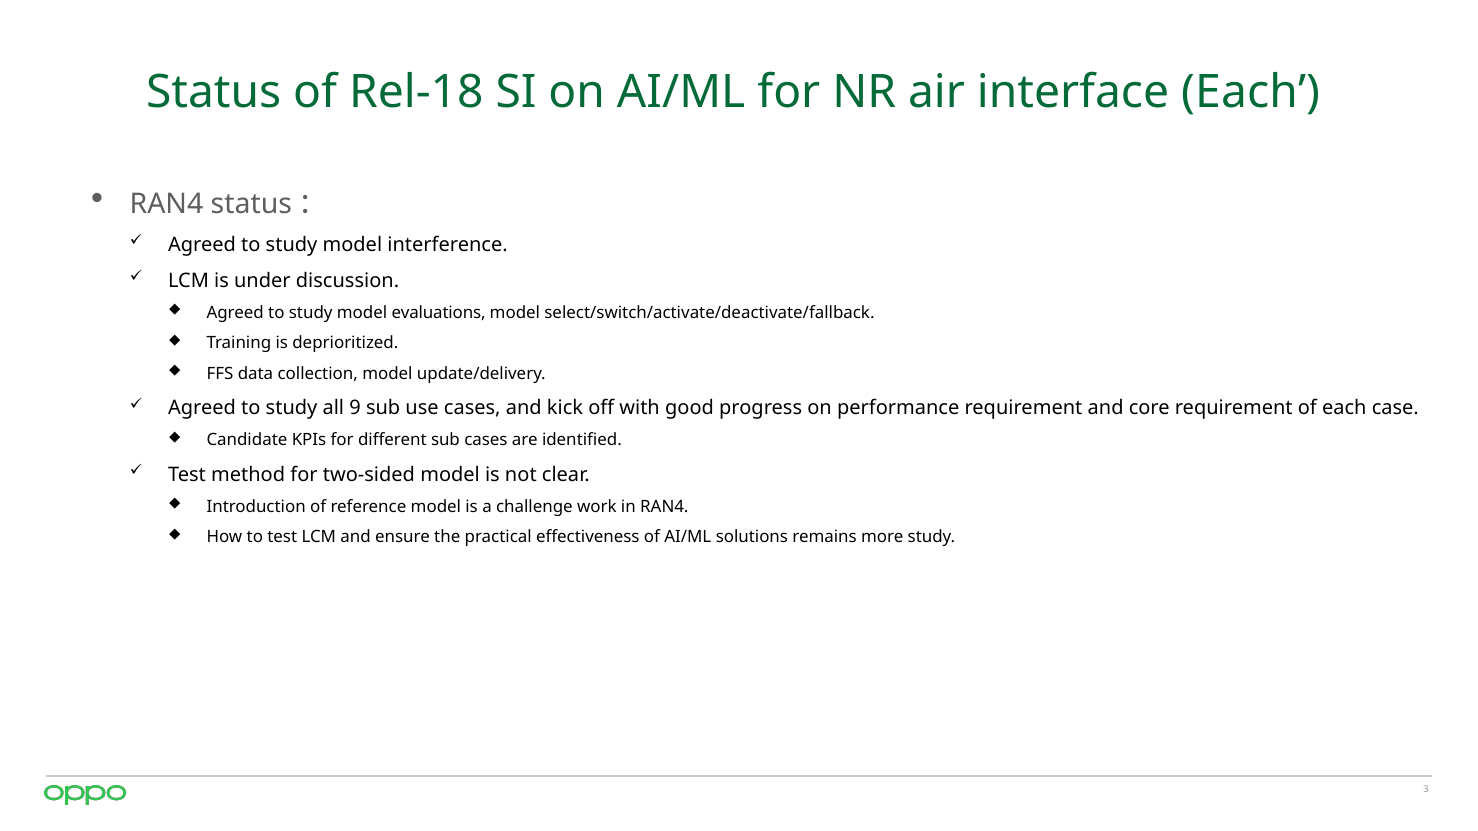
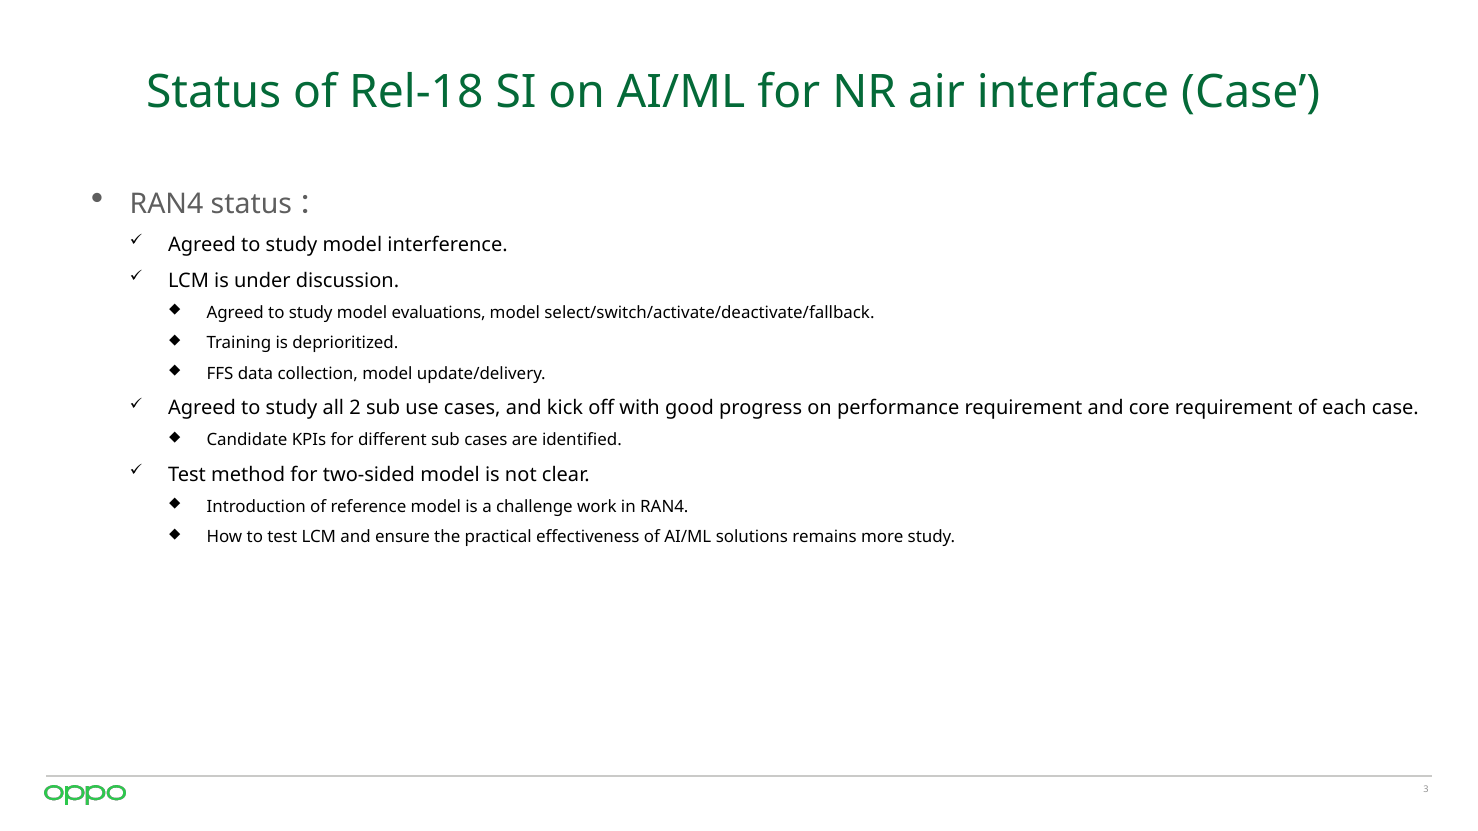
interface Each: Each -> Case
9: 9 -> 2
